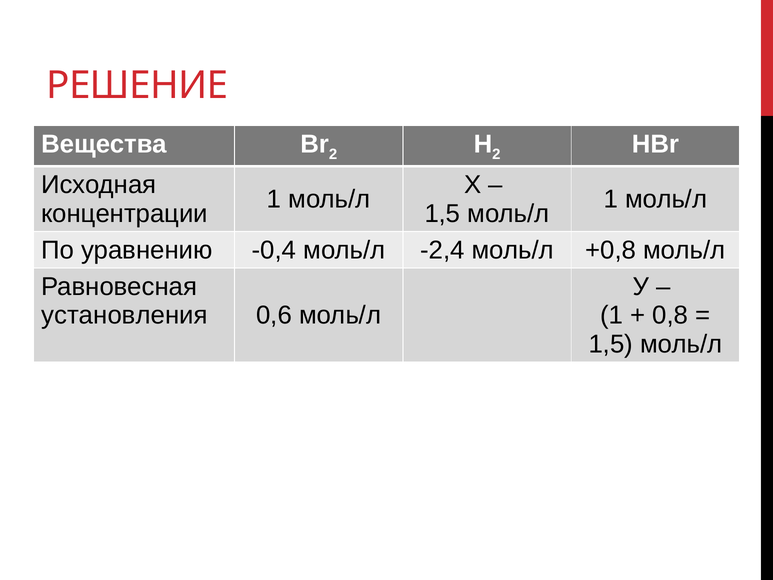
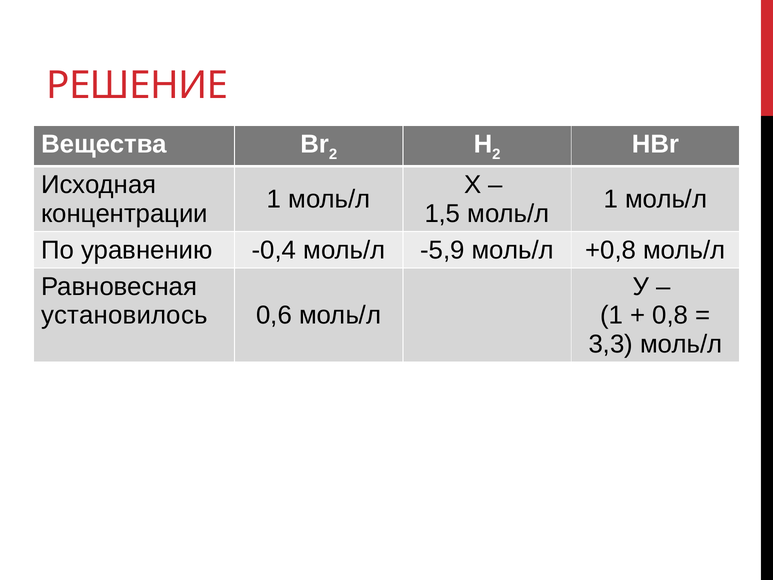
-2,4: -2,4 -> -5,9
установления: установления -> установилось
1,5 at (611, 344): 1,5 -> 3,3
